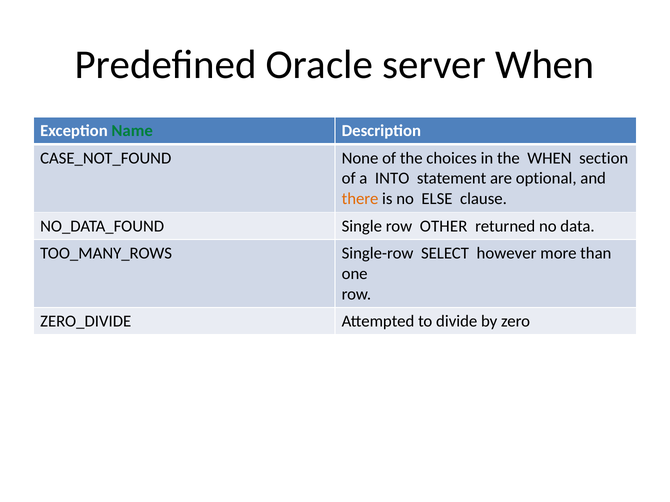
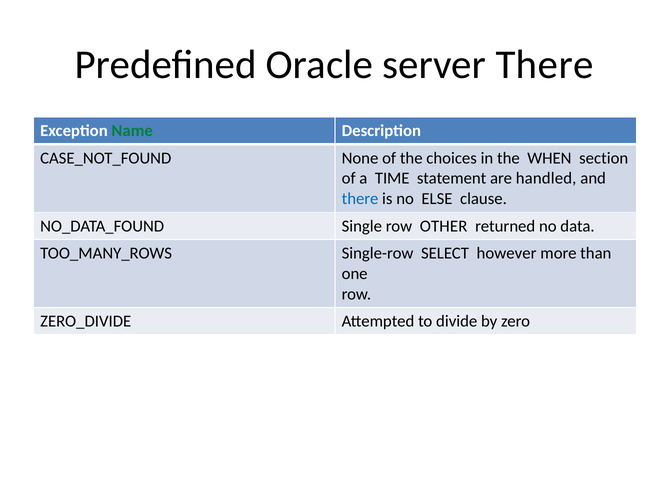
server When: When -> There
INTO: INTO -> TIME
optional: optional -> handled
there at (360, 199) colour: orange -> blue
